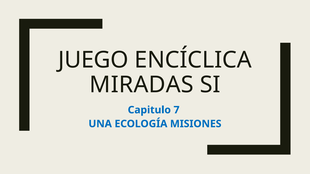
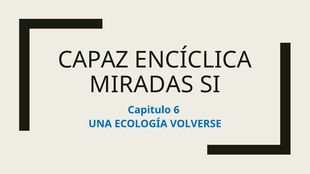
JUEGO: JUEGO -> CAPAZ
7: 7 -> 6
MISIONES: MISIONES -> VOLVERSE
